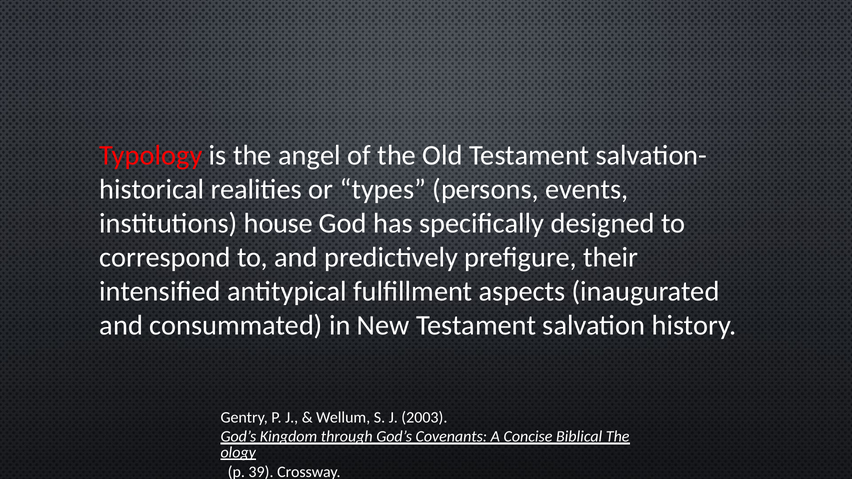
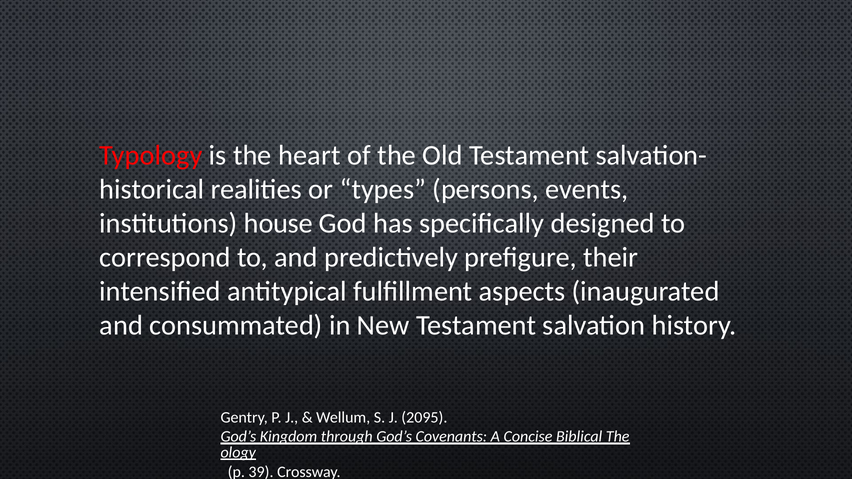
angel: angel -> heart
2003: 2003 -> 2095
